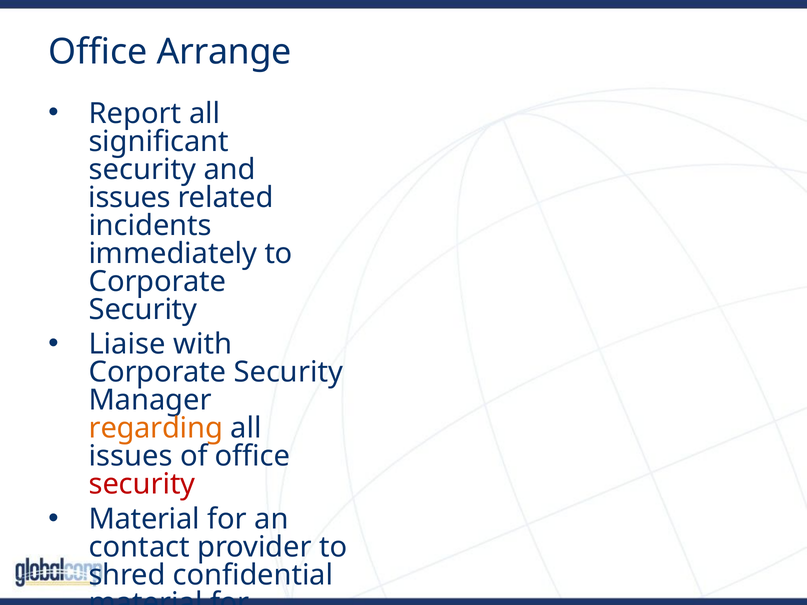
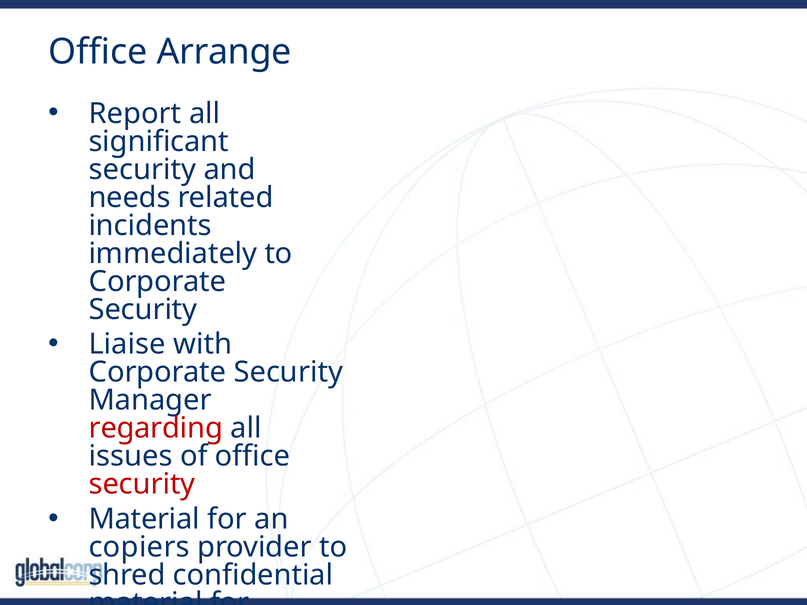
issues at (130, 198): issues -> needs
regarding colour: orange -> red
contact: contact -> copiers
